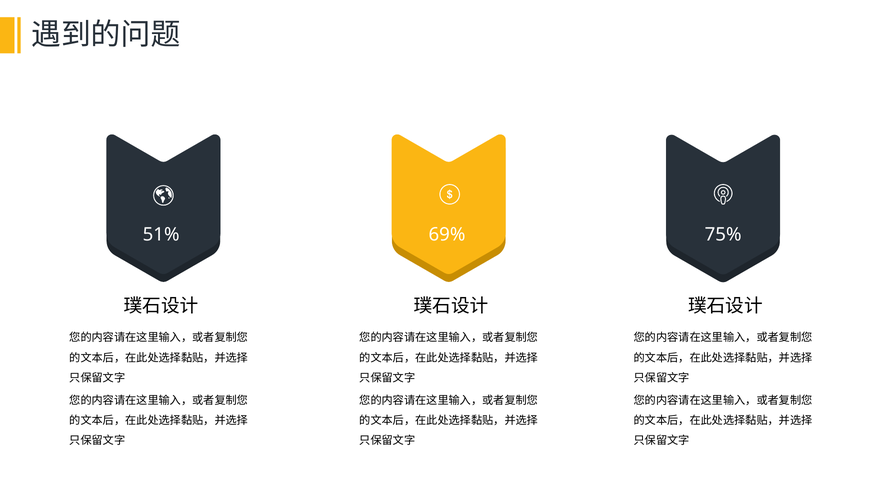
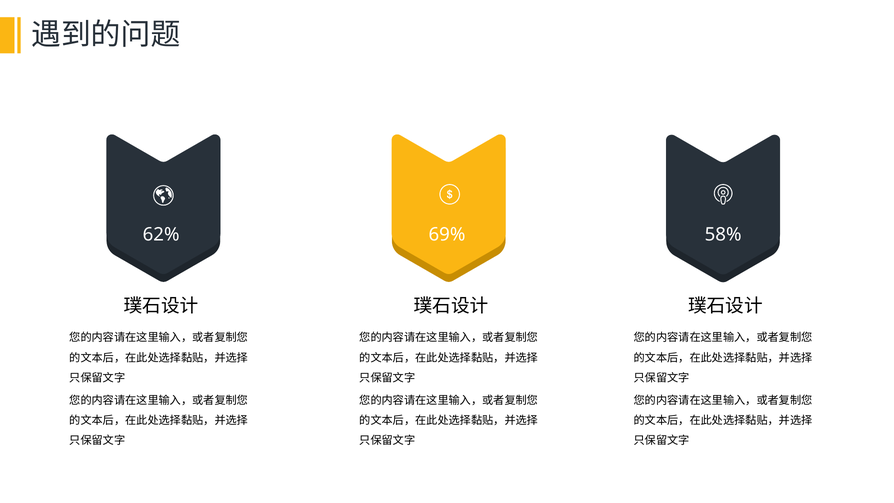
51%: 51% -> 62%
75%: 75% -> 58%
